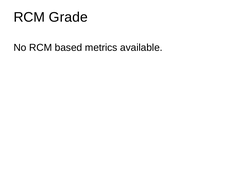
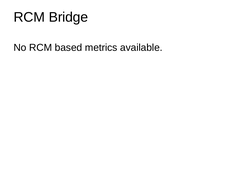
Grade: Grade -> Bridge
